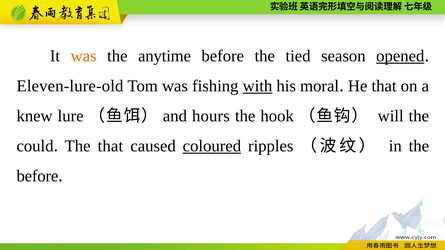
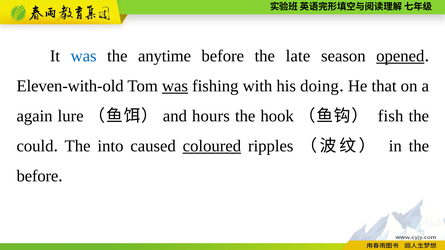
was at (84, 56) colour: orange -> blue
tied: tied -> late
Eleven-lure-old: Eleven-lure-old -> Eleven-with-old
was at (175, 86) underline: none -> present
with underline: present -> none
moral: moral -> doing
knew: knew -> again
will: will -> fish
The that: that -> into
